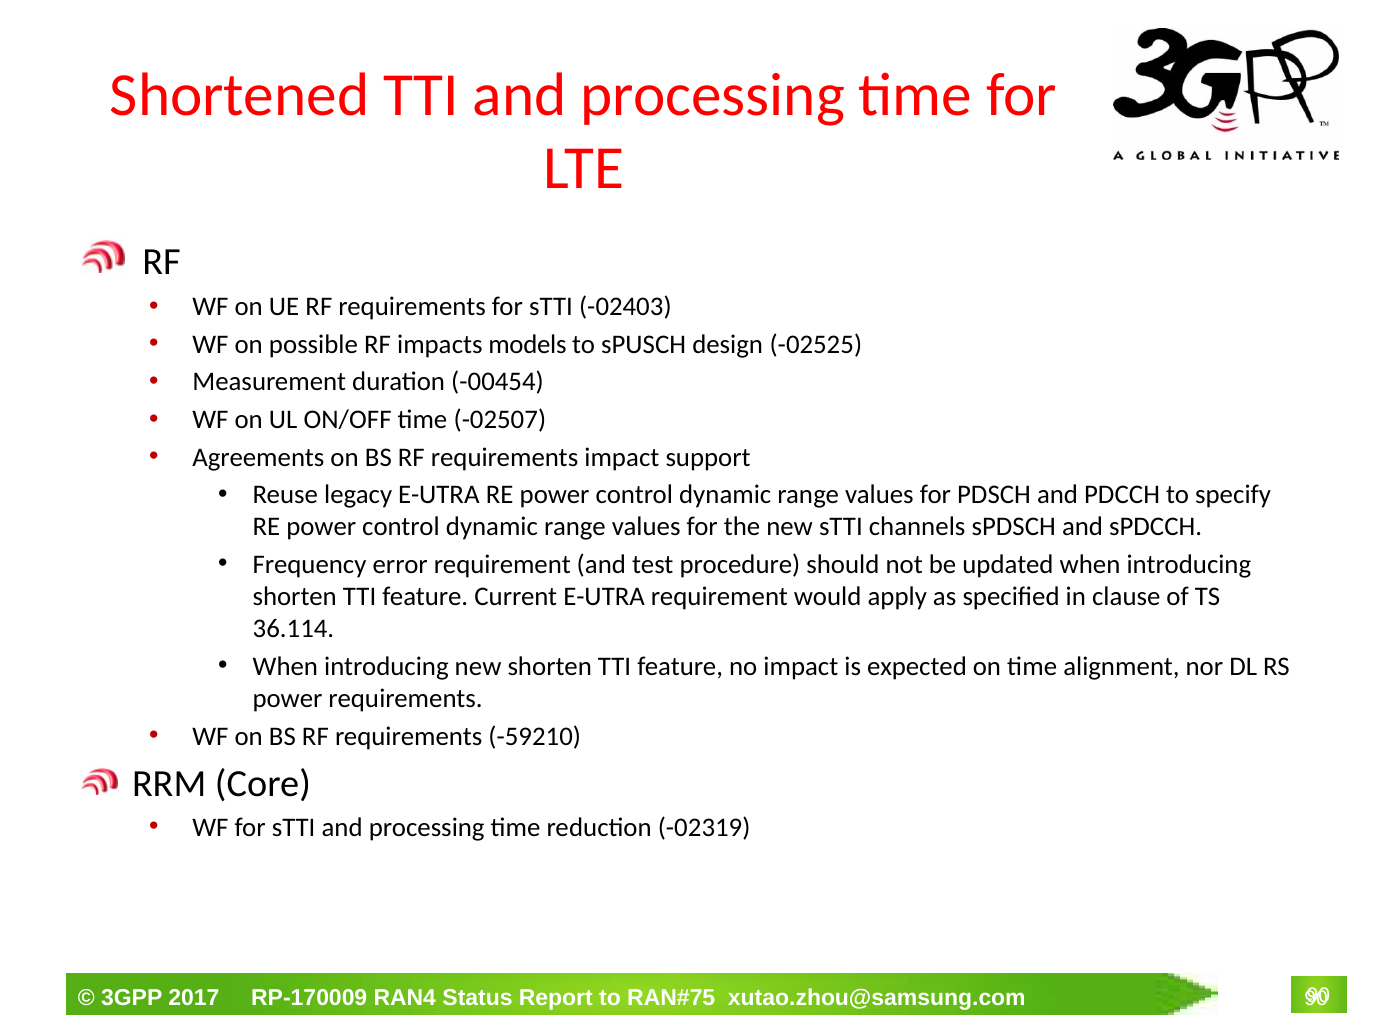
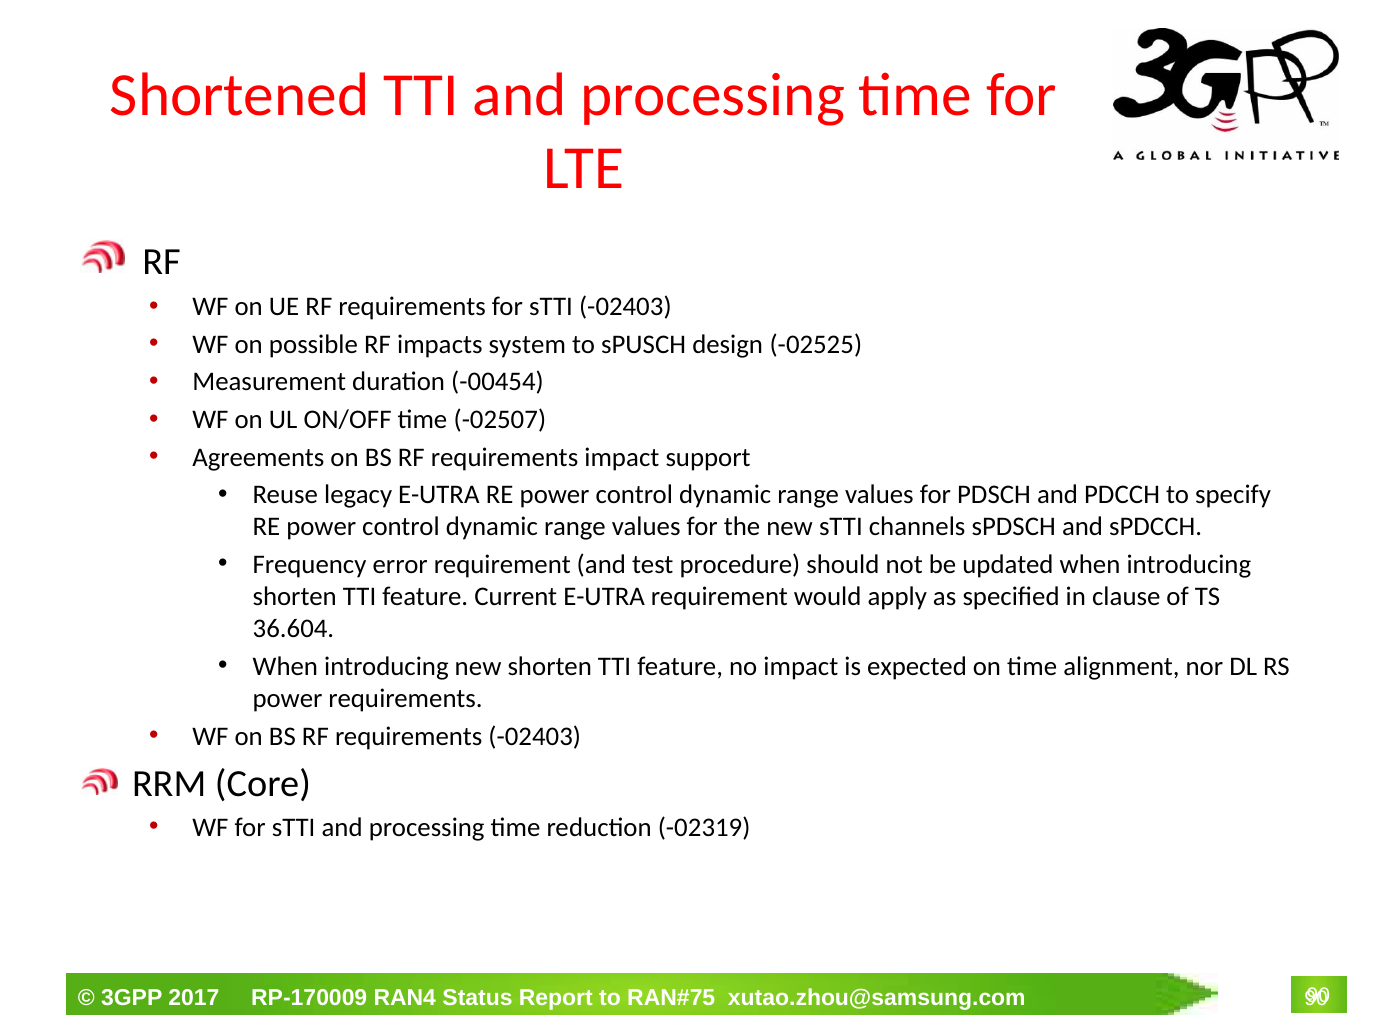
models: models -> system
36.114: 36.114 -> 36.604
requirements -59210: -59210 -> -02403
